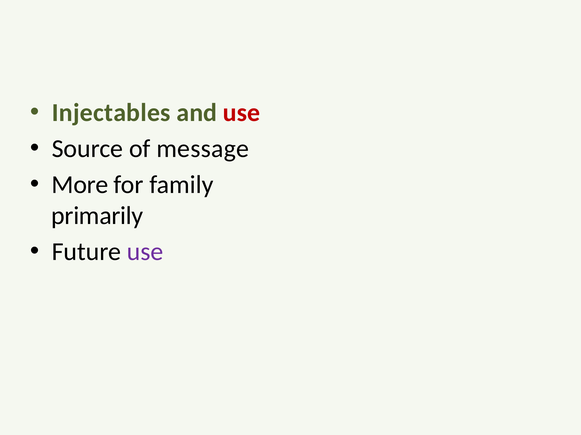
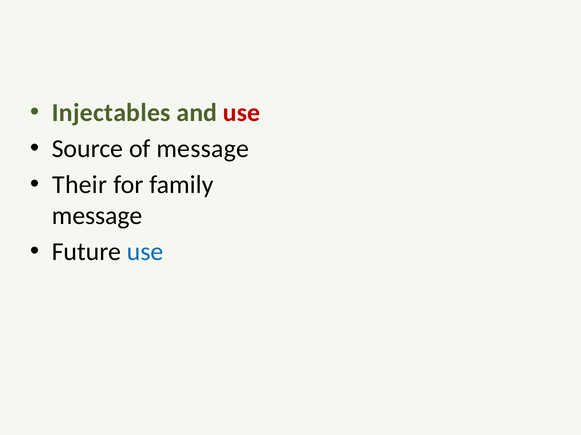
More: More -> Their
primarily at (97, 216): primarily -> message
use at (145, 252) colour: purple -> blue
